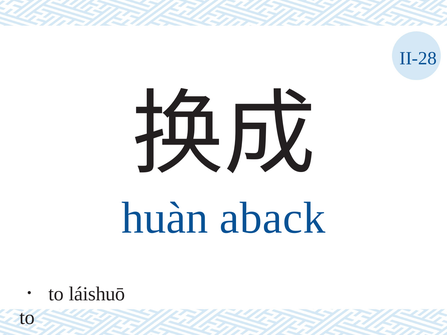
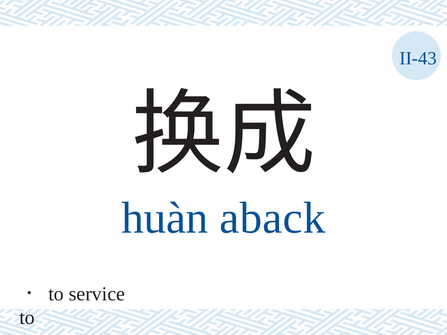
II-28: II-28 -> II-43
láishuō: láishuō -> service
